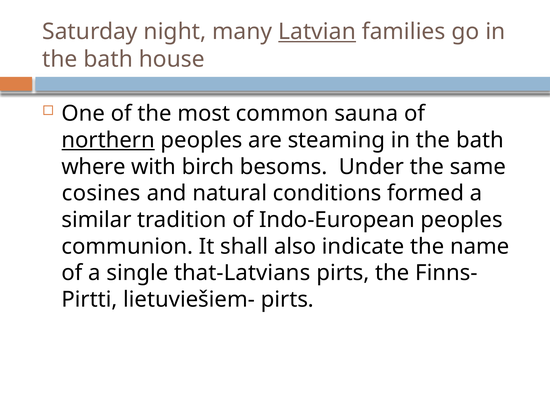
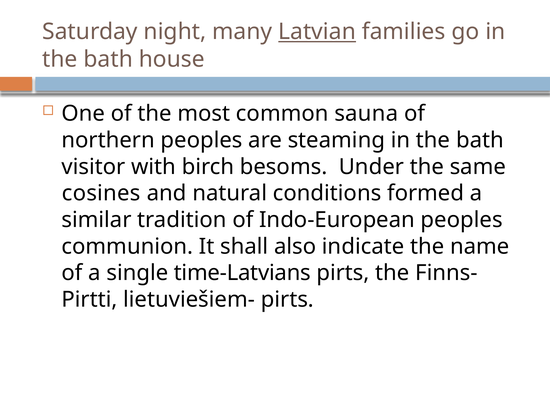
northern underline: present -> none
where: where -> visitor
that-Latvians: that-Latvians -> time-Latvians
